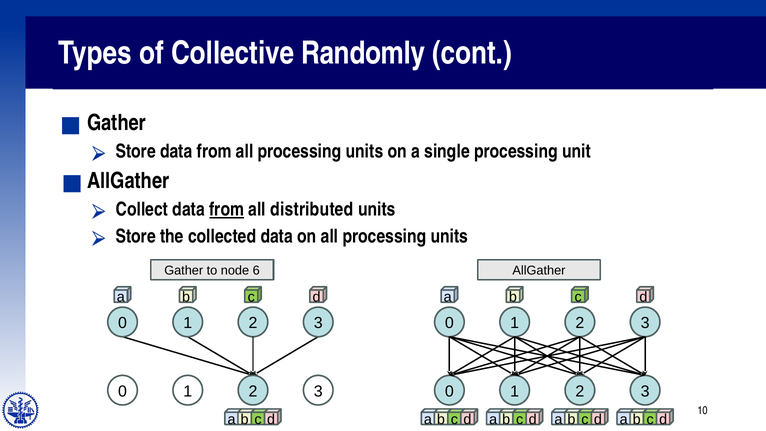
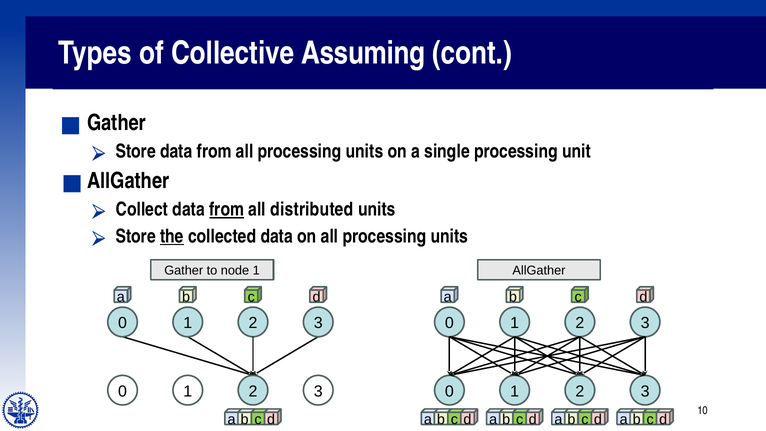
Randomly: Randomly -> Assuming
the underline: none -> present
node 6: 6 -> 1
